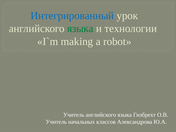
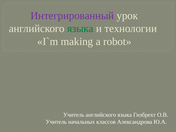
Интегрированный colour: blue -> purple
